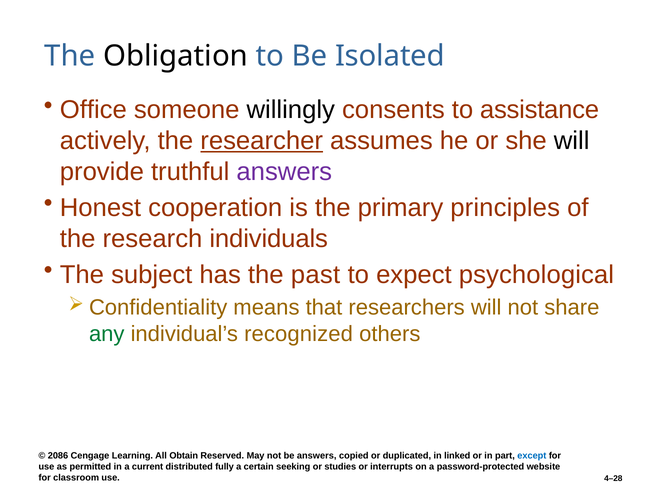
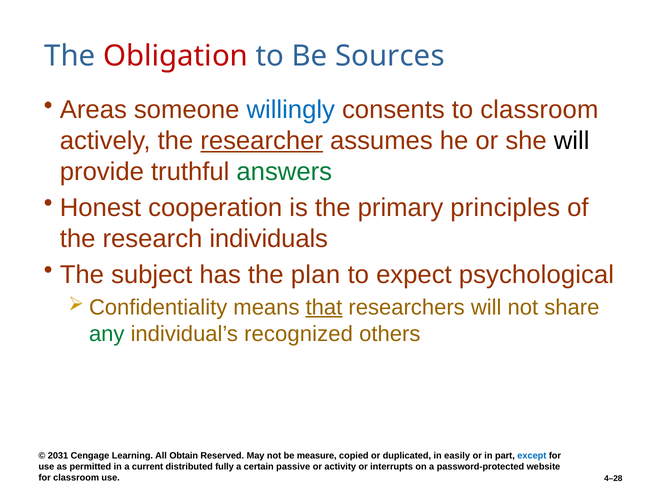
Obligation colour: black -> red
Isolated: Isolated -> Sources
Office: Office -> Areas
willingly colour: black -> blue
to assistance: assistance -> classroom
answers at (284, 172) colour: purple -> green
past: past -> plan
that underline: none -> present
2086: 2086 -> 2031
be answers: answers -> measure
linked: linked -> easily
seeking: seeking -> passive
studies: studies -> activity
